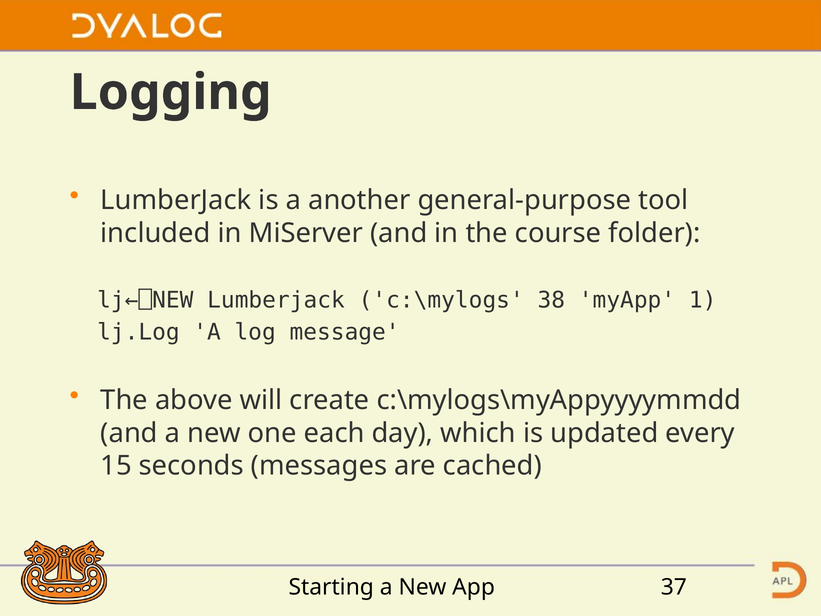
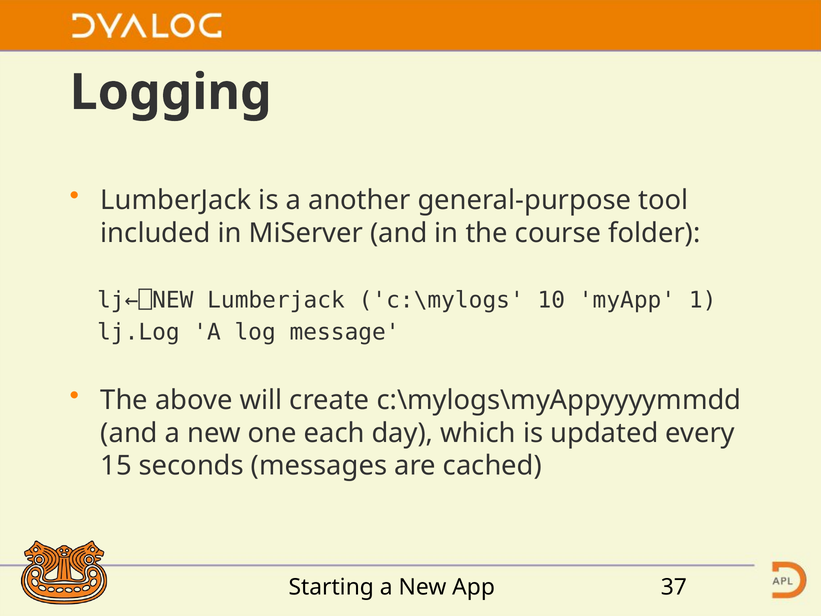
38: 38 -> 10
